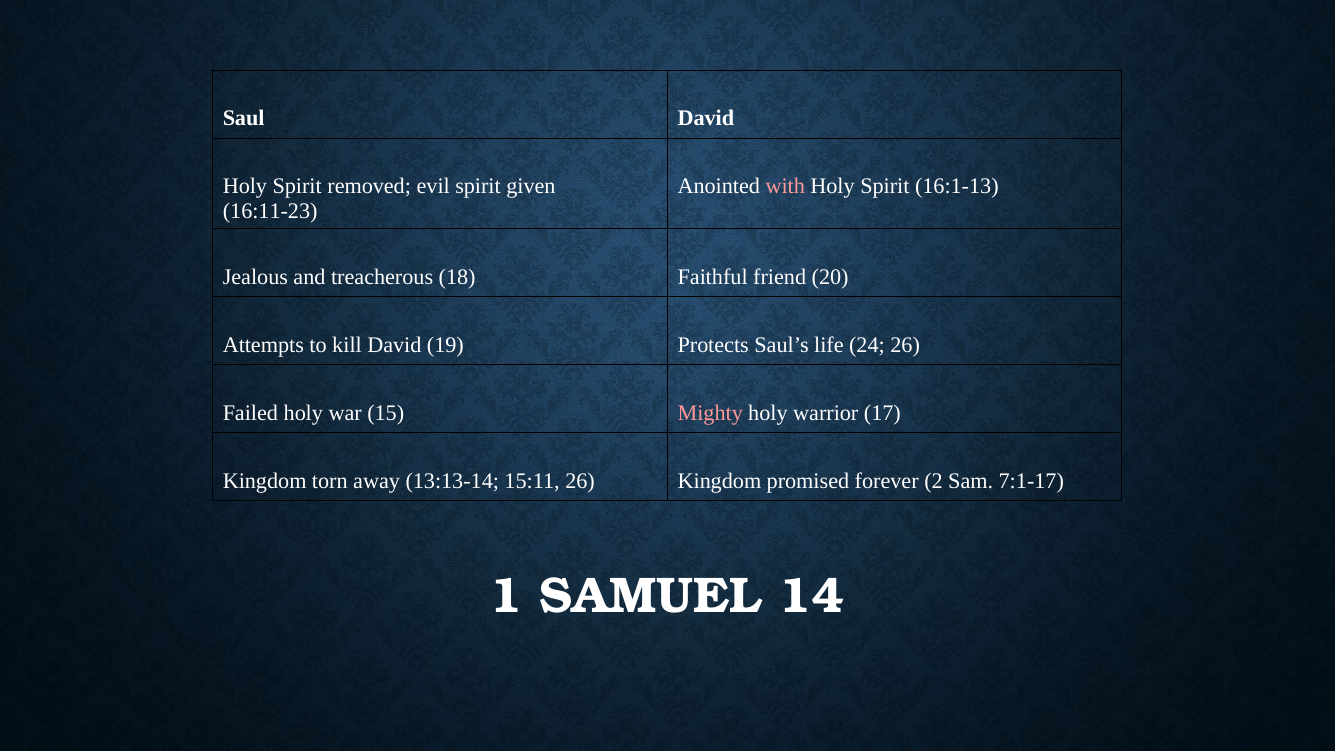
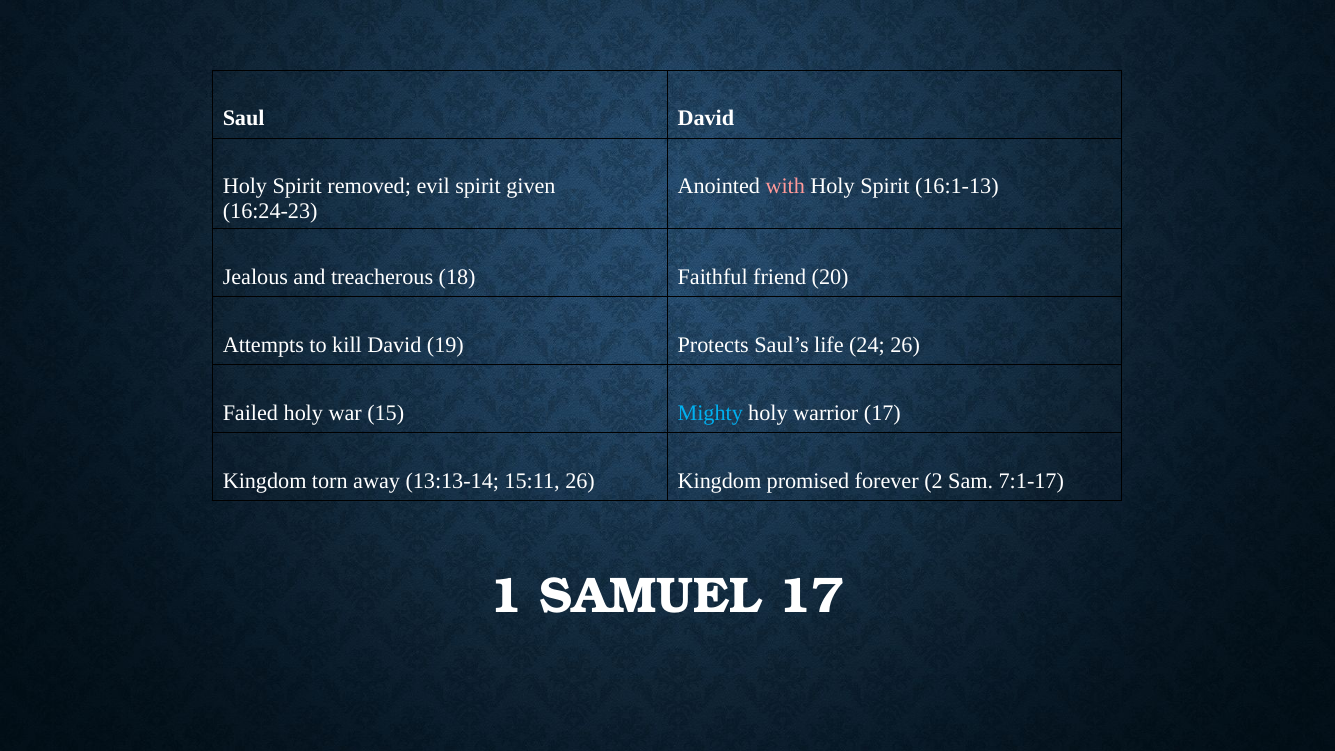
16:11-23: 16:11-23 -> 16:24-23
Mighty colour: pink -> light blue
SAMUEL 14: 14 -> 17
